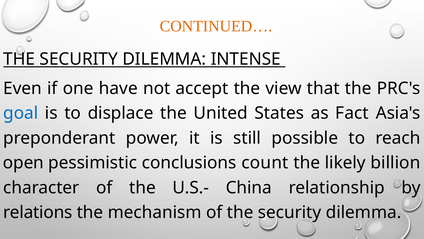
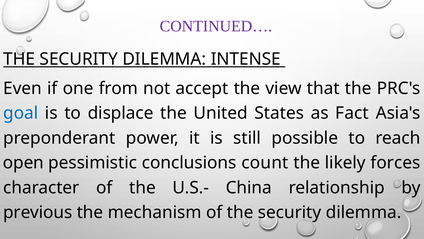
CONTINUED… colour: orange -> purple
have: have -> from
billion: billion -> forces
relations: relations -> previous
